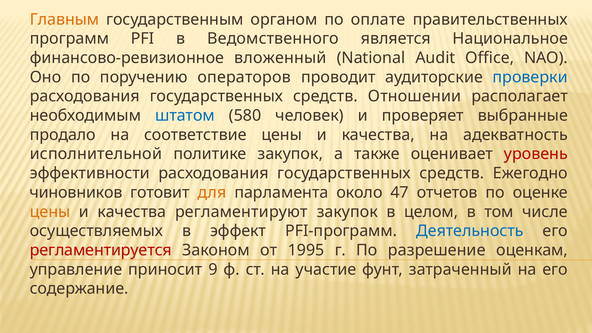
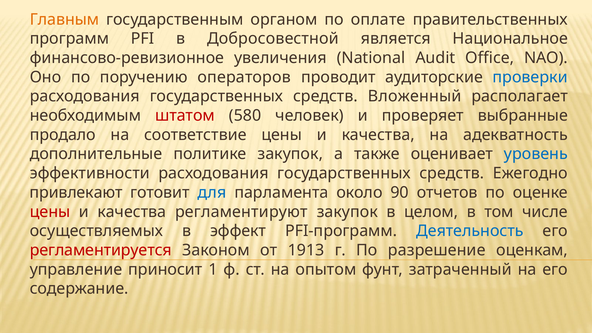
Ведомственного: Ведомственного -> Добросовестной
вложенный: вложенный -> увеличения
Отношении: Отношении -> Вложенный
штатом colour: blue -> red
исполнительной: исполнительной -> дополнительные
уровень colour: red -> blue
чиновников: чиновников -> привлекают
для colour: orange -> blue
47: 47 -> 90
цены at (50, 212) colour: orange -> red
1995: 1995 -> 1913
9: 9 -> 1
участие: участие -> опытом
